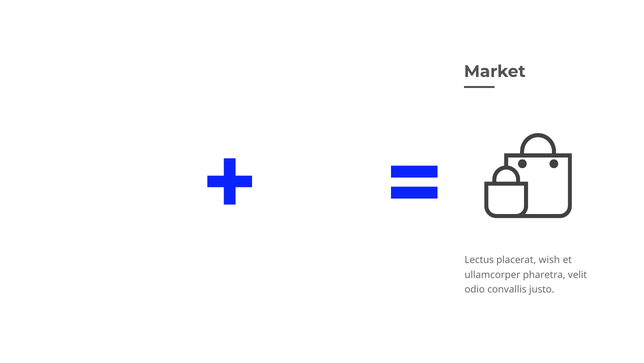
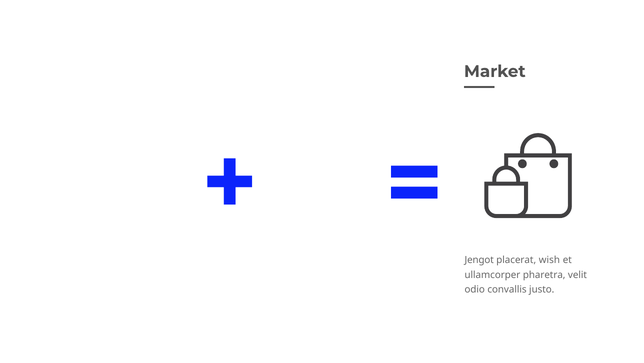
Lectus: Lectus -> Jengot
